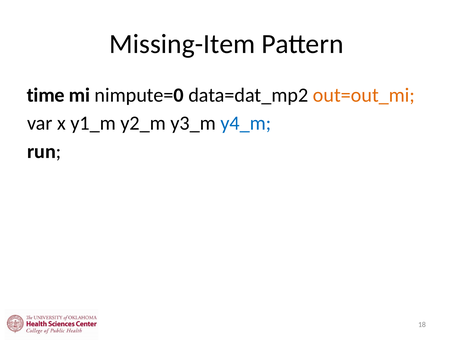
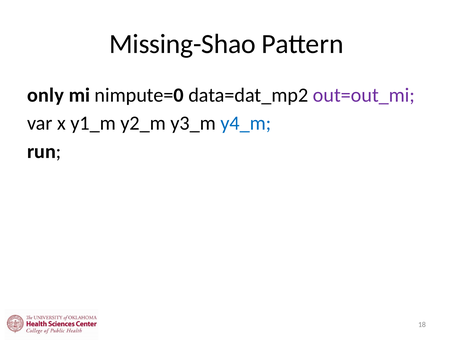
Missing-Item: Missing-Item -> Missing-Shao
time: time -> only
out=out_mi colour: orange -> purple
